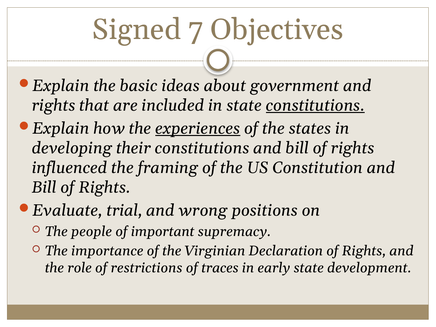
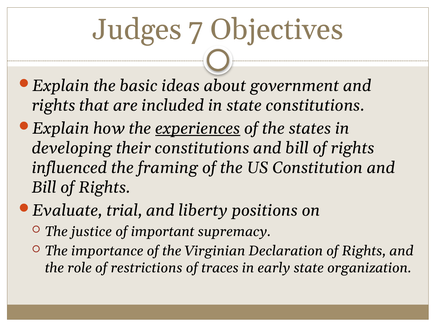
Signed: Signed -> Judges
constitutions at (315, 106) underline: present -> none
wrong: wrong -> liberty
people: people -> justice
development: development -> organization
